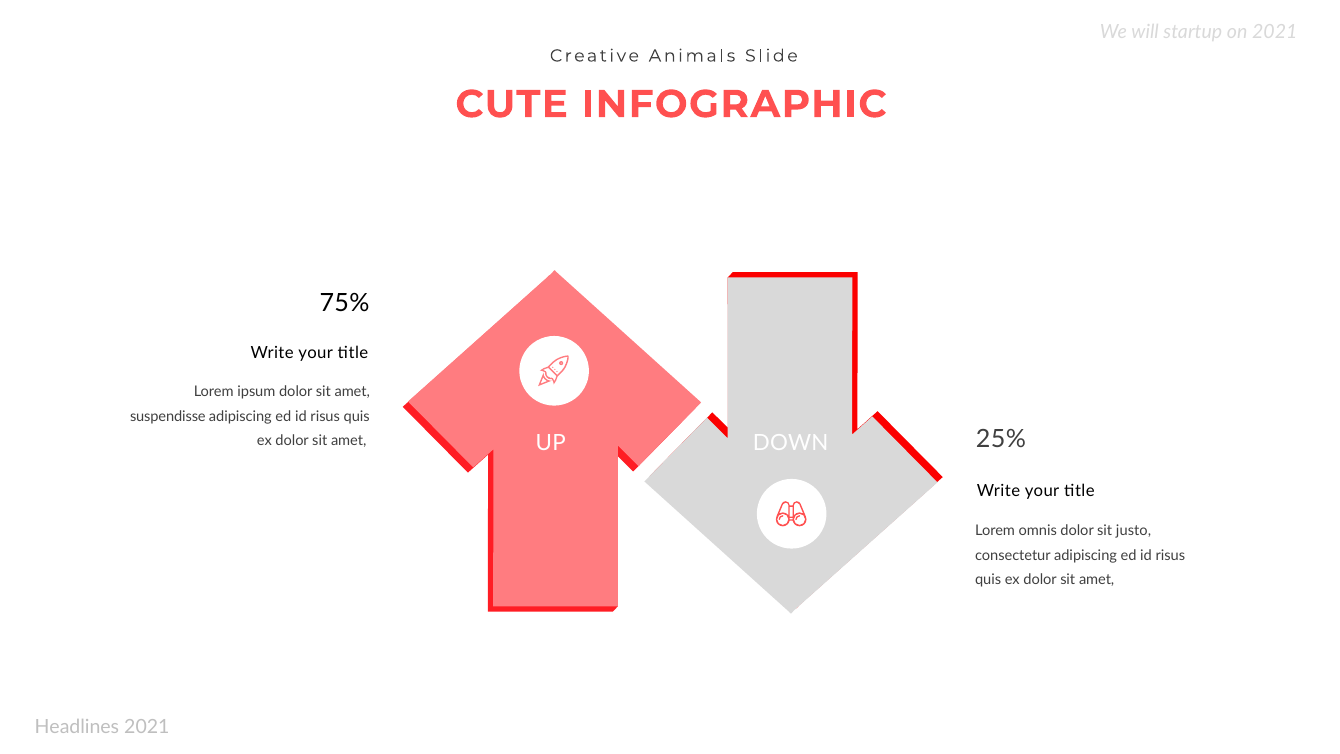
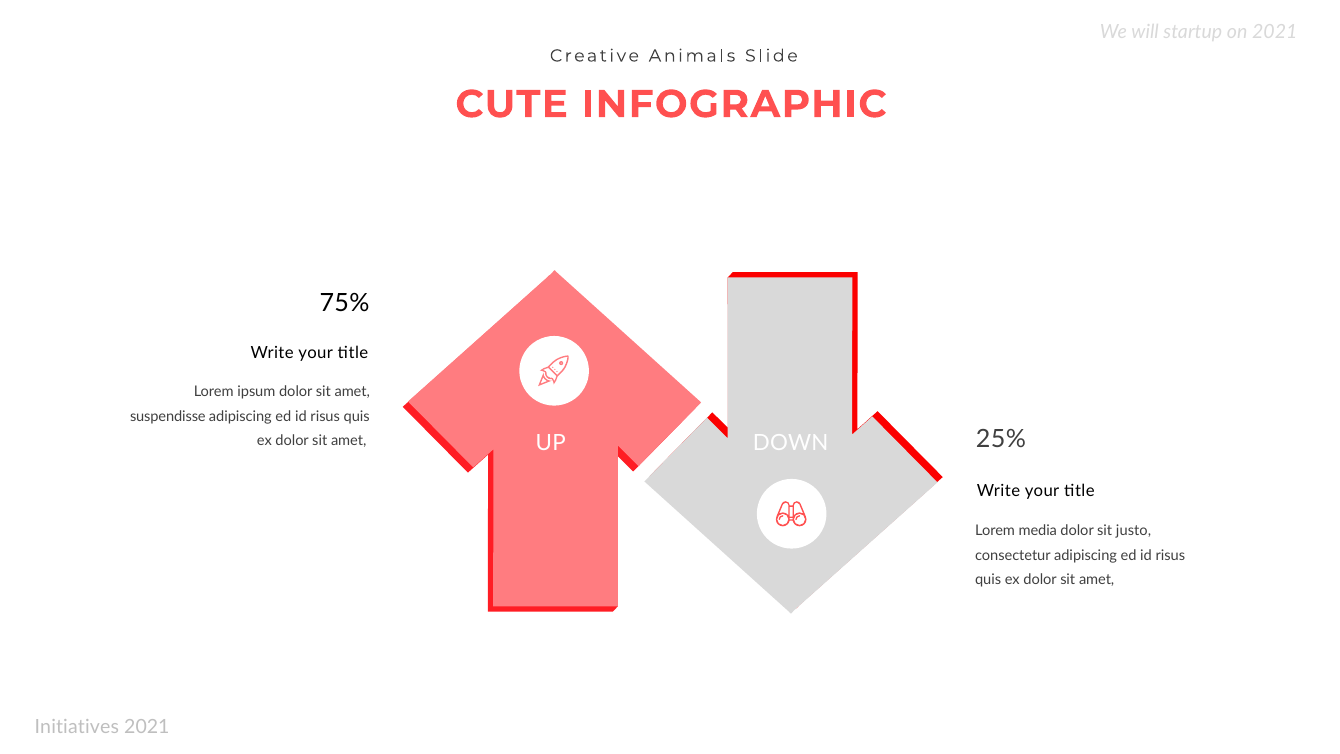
omnis: omnis -> media
Headlines: Headlines -> Initiatives
